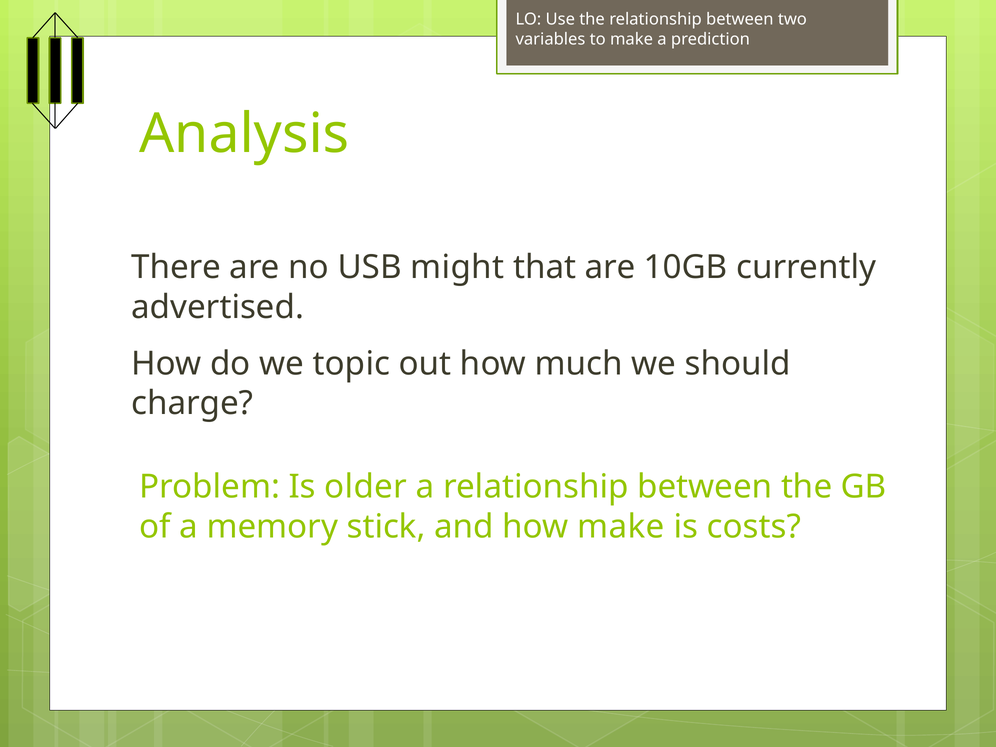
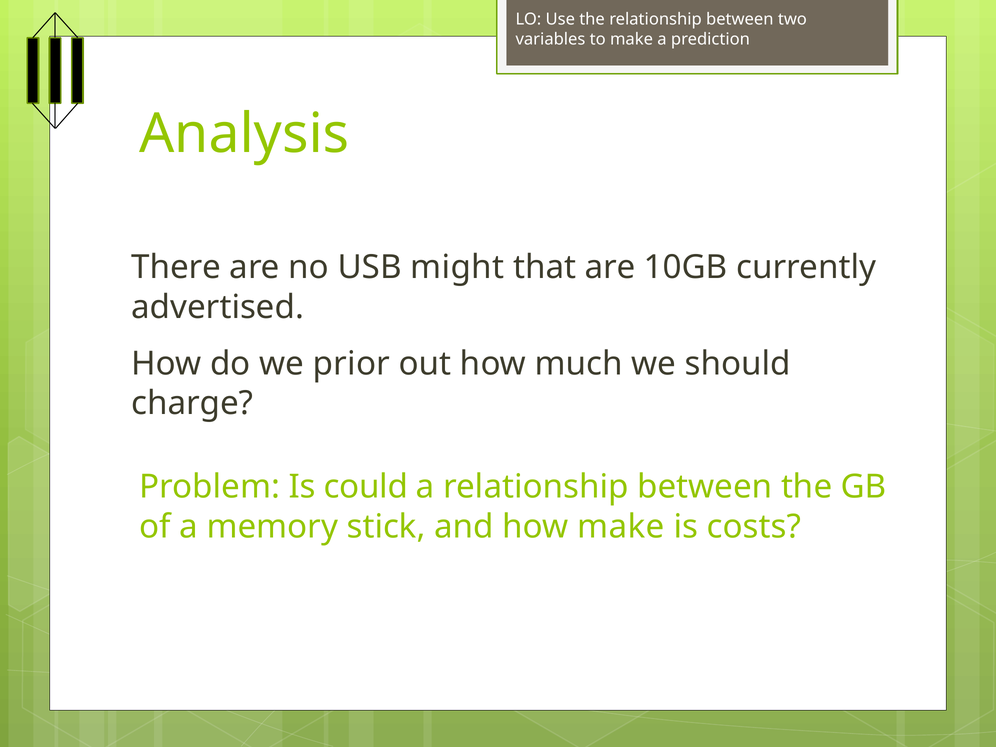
topic: topic -> prior
older: older -> could
